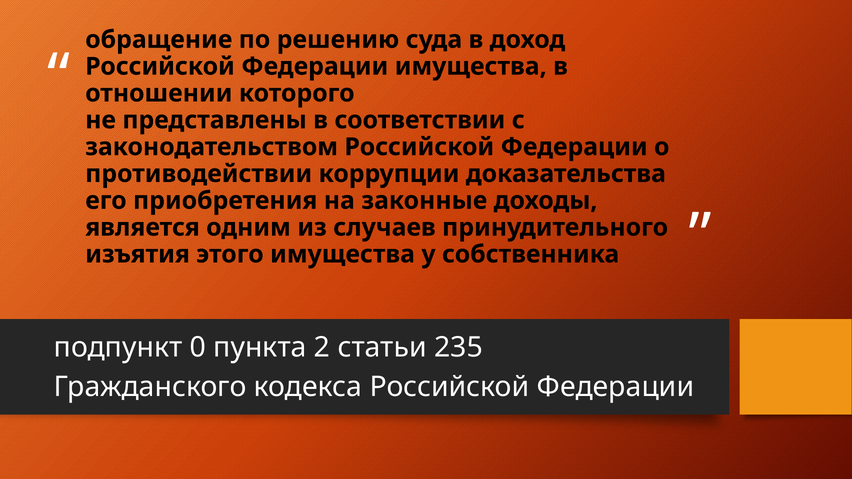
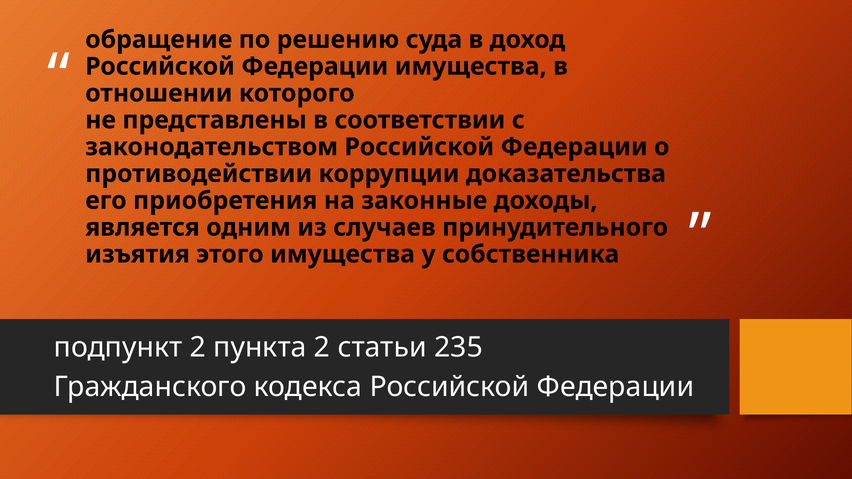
подпункт 0: 0 -> 2
